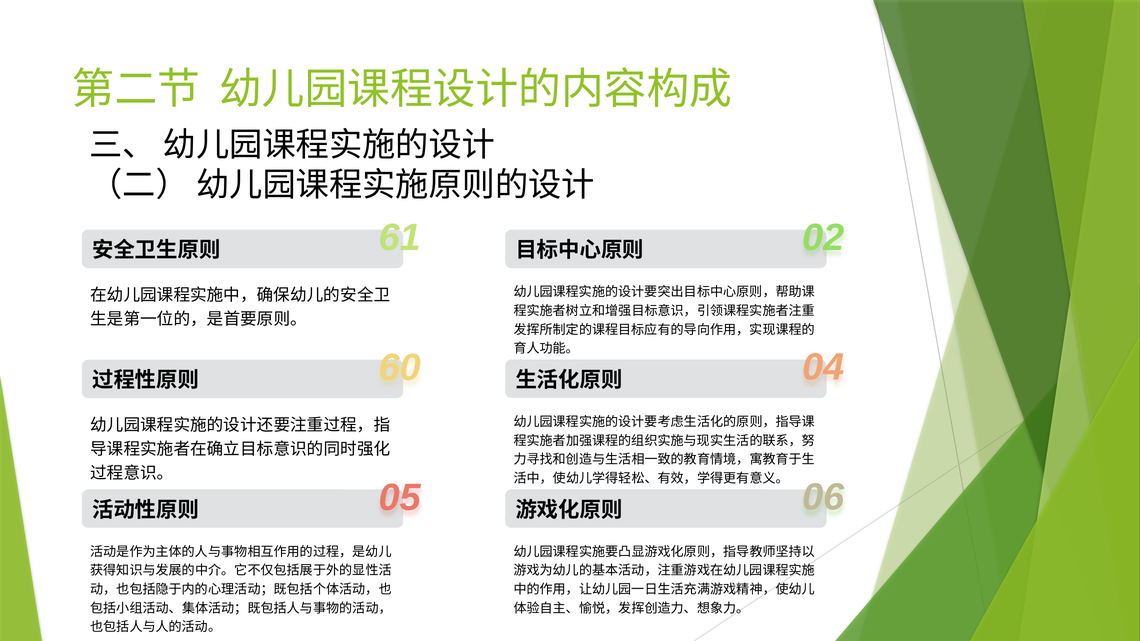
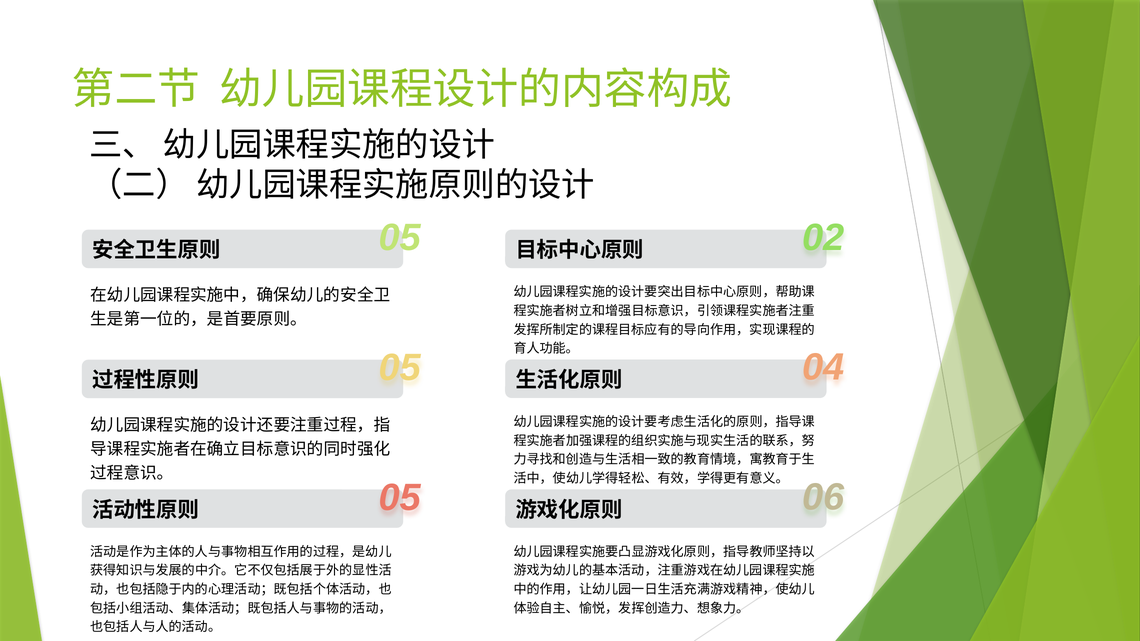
61 at (400, 238): 61 -> 05
60 at (400, 368): 60 -> 05
